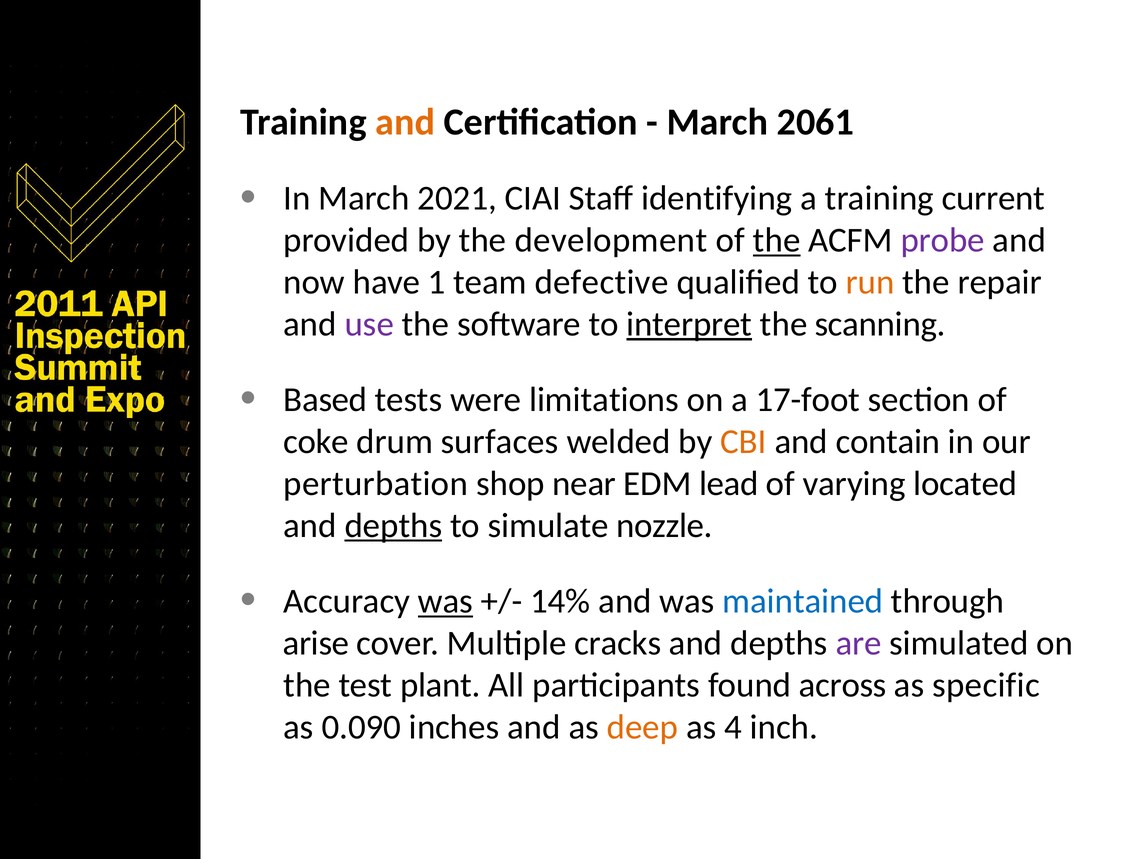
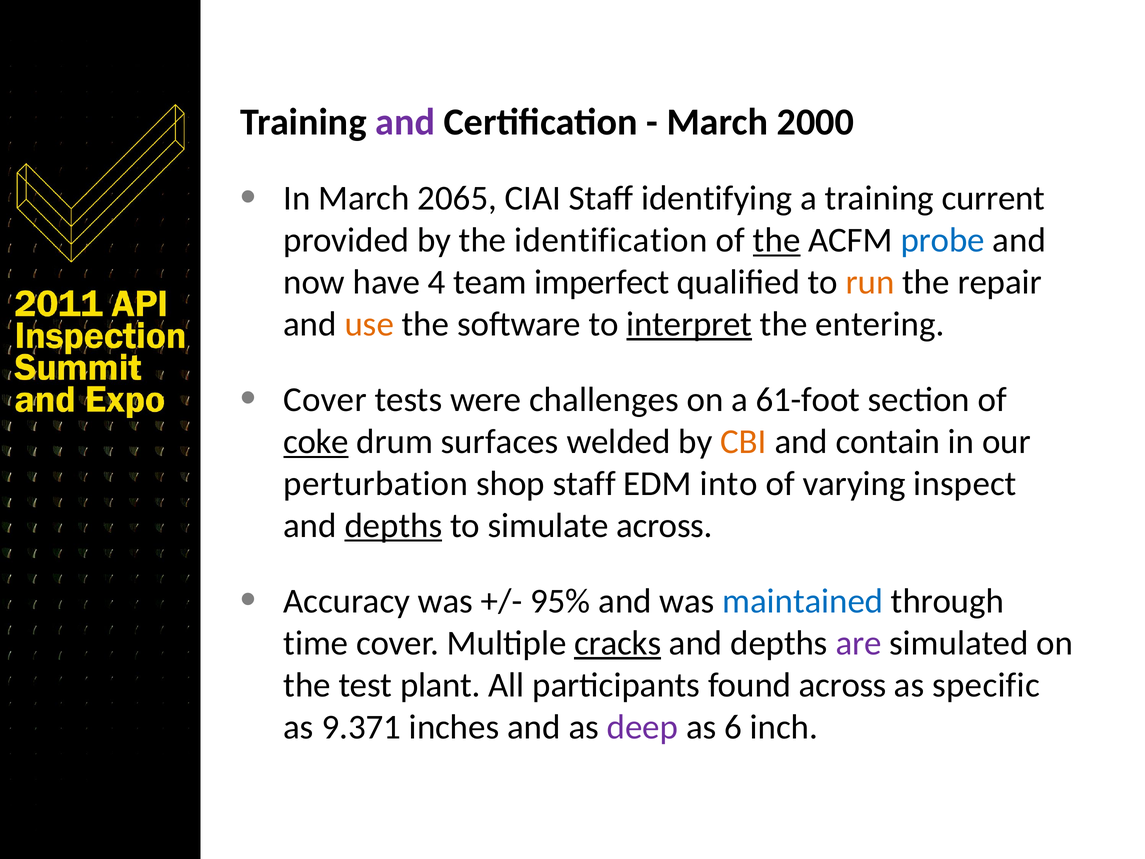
and at (405, 122) colour: orange -> purple
2061: 2061 -> 2000
2021: 2021 -> 2065
development: development -> identification
probe colour: purple -> blue
1: 1 -> 4
defective: defective -> imperfect
use colour: purple -> orange
scanning: scanning -> entering
Based at (325, 400): Based -> Cover
limitations: limitations -> challenges
17-foot: 17-foot -> 61-foot
coke underline: none -> present
shop near: near -> staff
lead: lead -> into
located: located -> inspect
simulate nozzle: nozzle -> across
was at (446, 601) underline: present -> none
14%: 14% -> 95%
arise: arise -> time
cracks underline: none -> present
0.090: 0.090 -> 9.371
deep colour: orange -> purple
4: 4 -> 6
